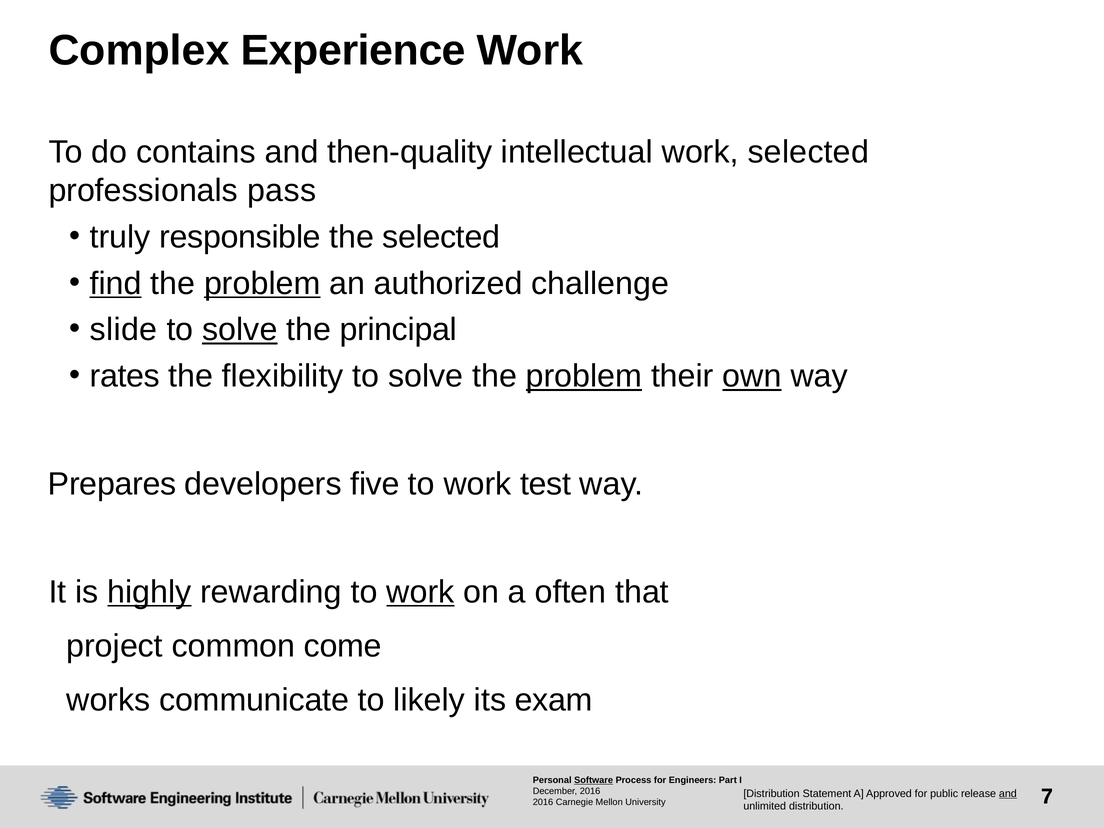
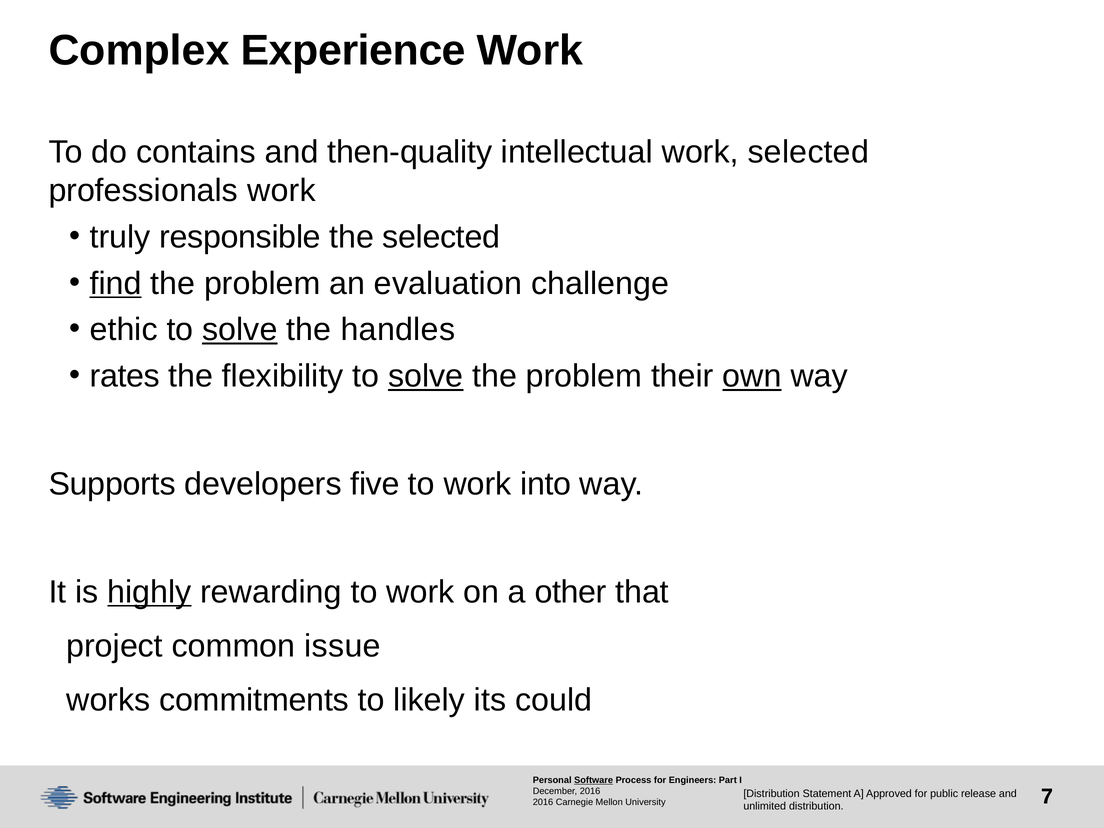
professionals pass: pass -> work
problem at (262, 283) underline: present -> none
authorized: authorized -> evaluation
slide: slide -> ethic
principal: principal -> handles
solve at (426, 376) underline: none -> present
problem at (584, 376) underline: present -> none
Prepares: Prepares -> Supports
test: test -> into
work at (420, 592) underline: present -> none
often: often -> other
come: come -> issue
communicate: communicate -> commitments
exam: exam -> could
and at (1008, 794) underline: present -> none
